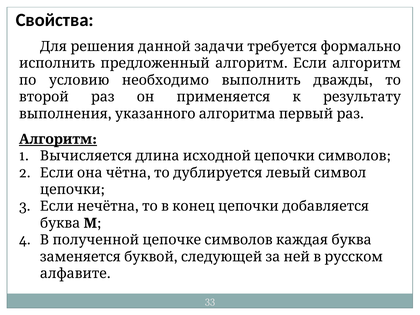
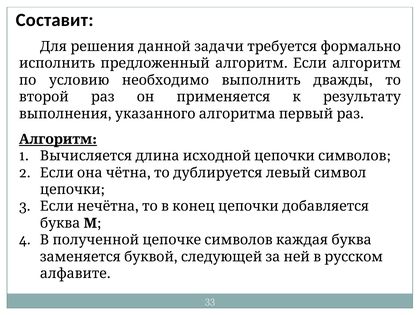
Свойства: Свойства -> Составит
